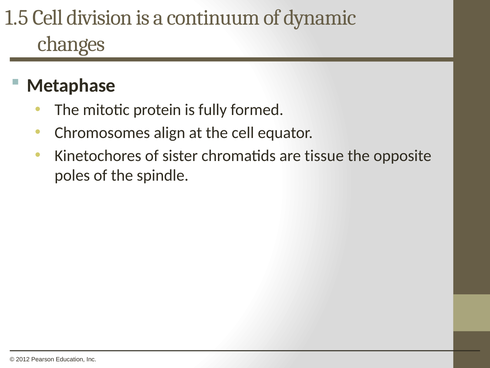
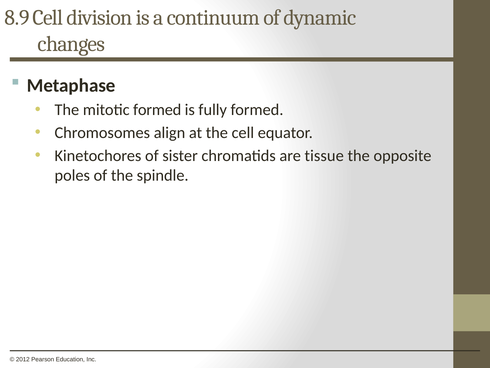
1.5: 1.5 -> 8.9
mitotic protein: protein -> formed
